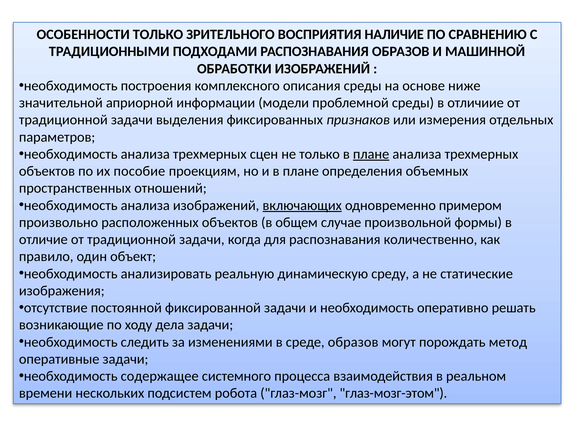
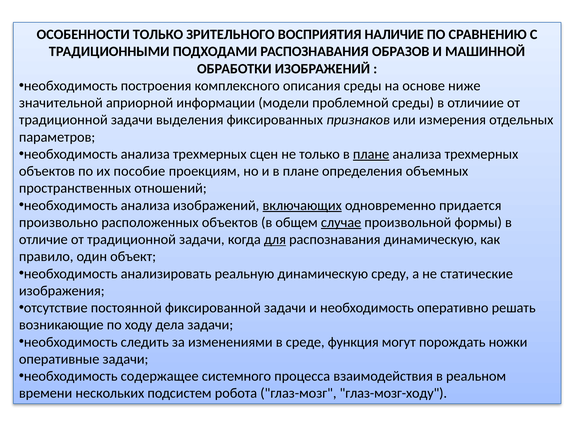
примером: примером -> придается
случае underline: none -> present
для underline: none -> present
распознавания количественно: количественно -> динамическую
среде образов: образов -> функция
метод: метод -> ножки
глаз-мозг-этом: глаз-мозг-этом -> глаз-мозг-ходу
